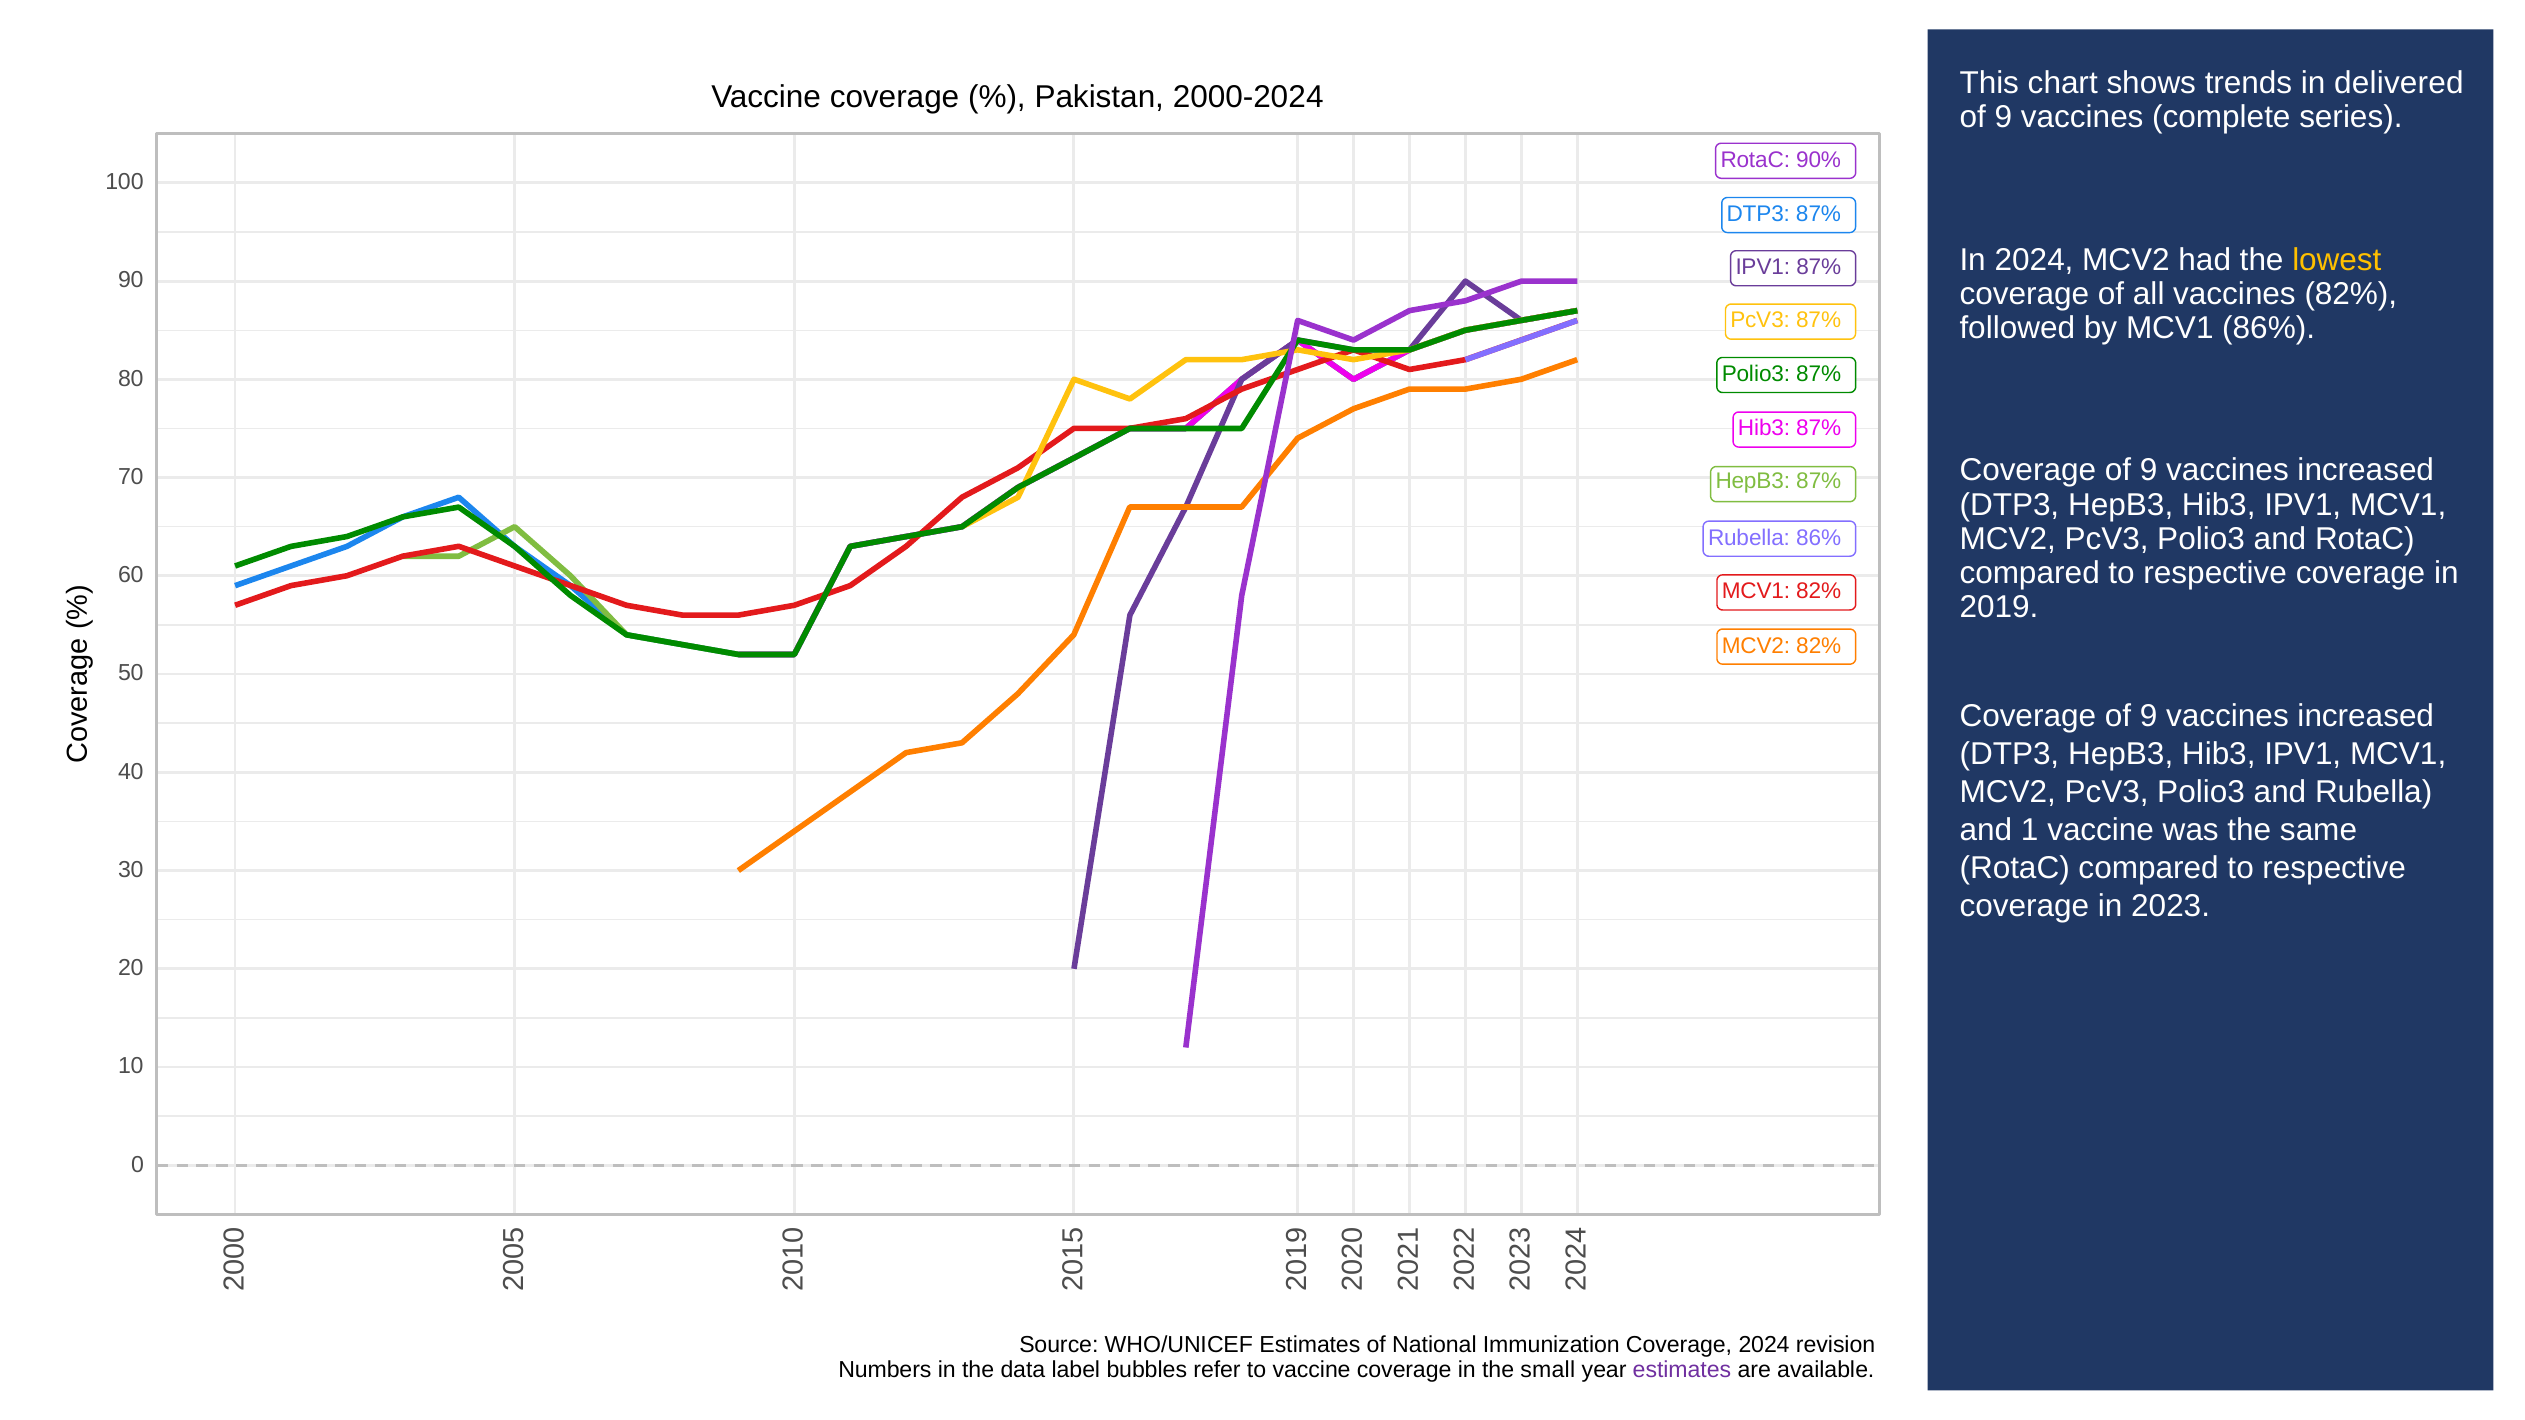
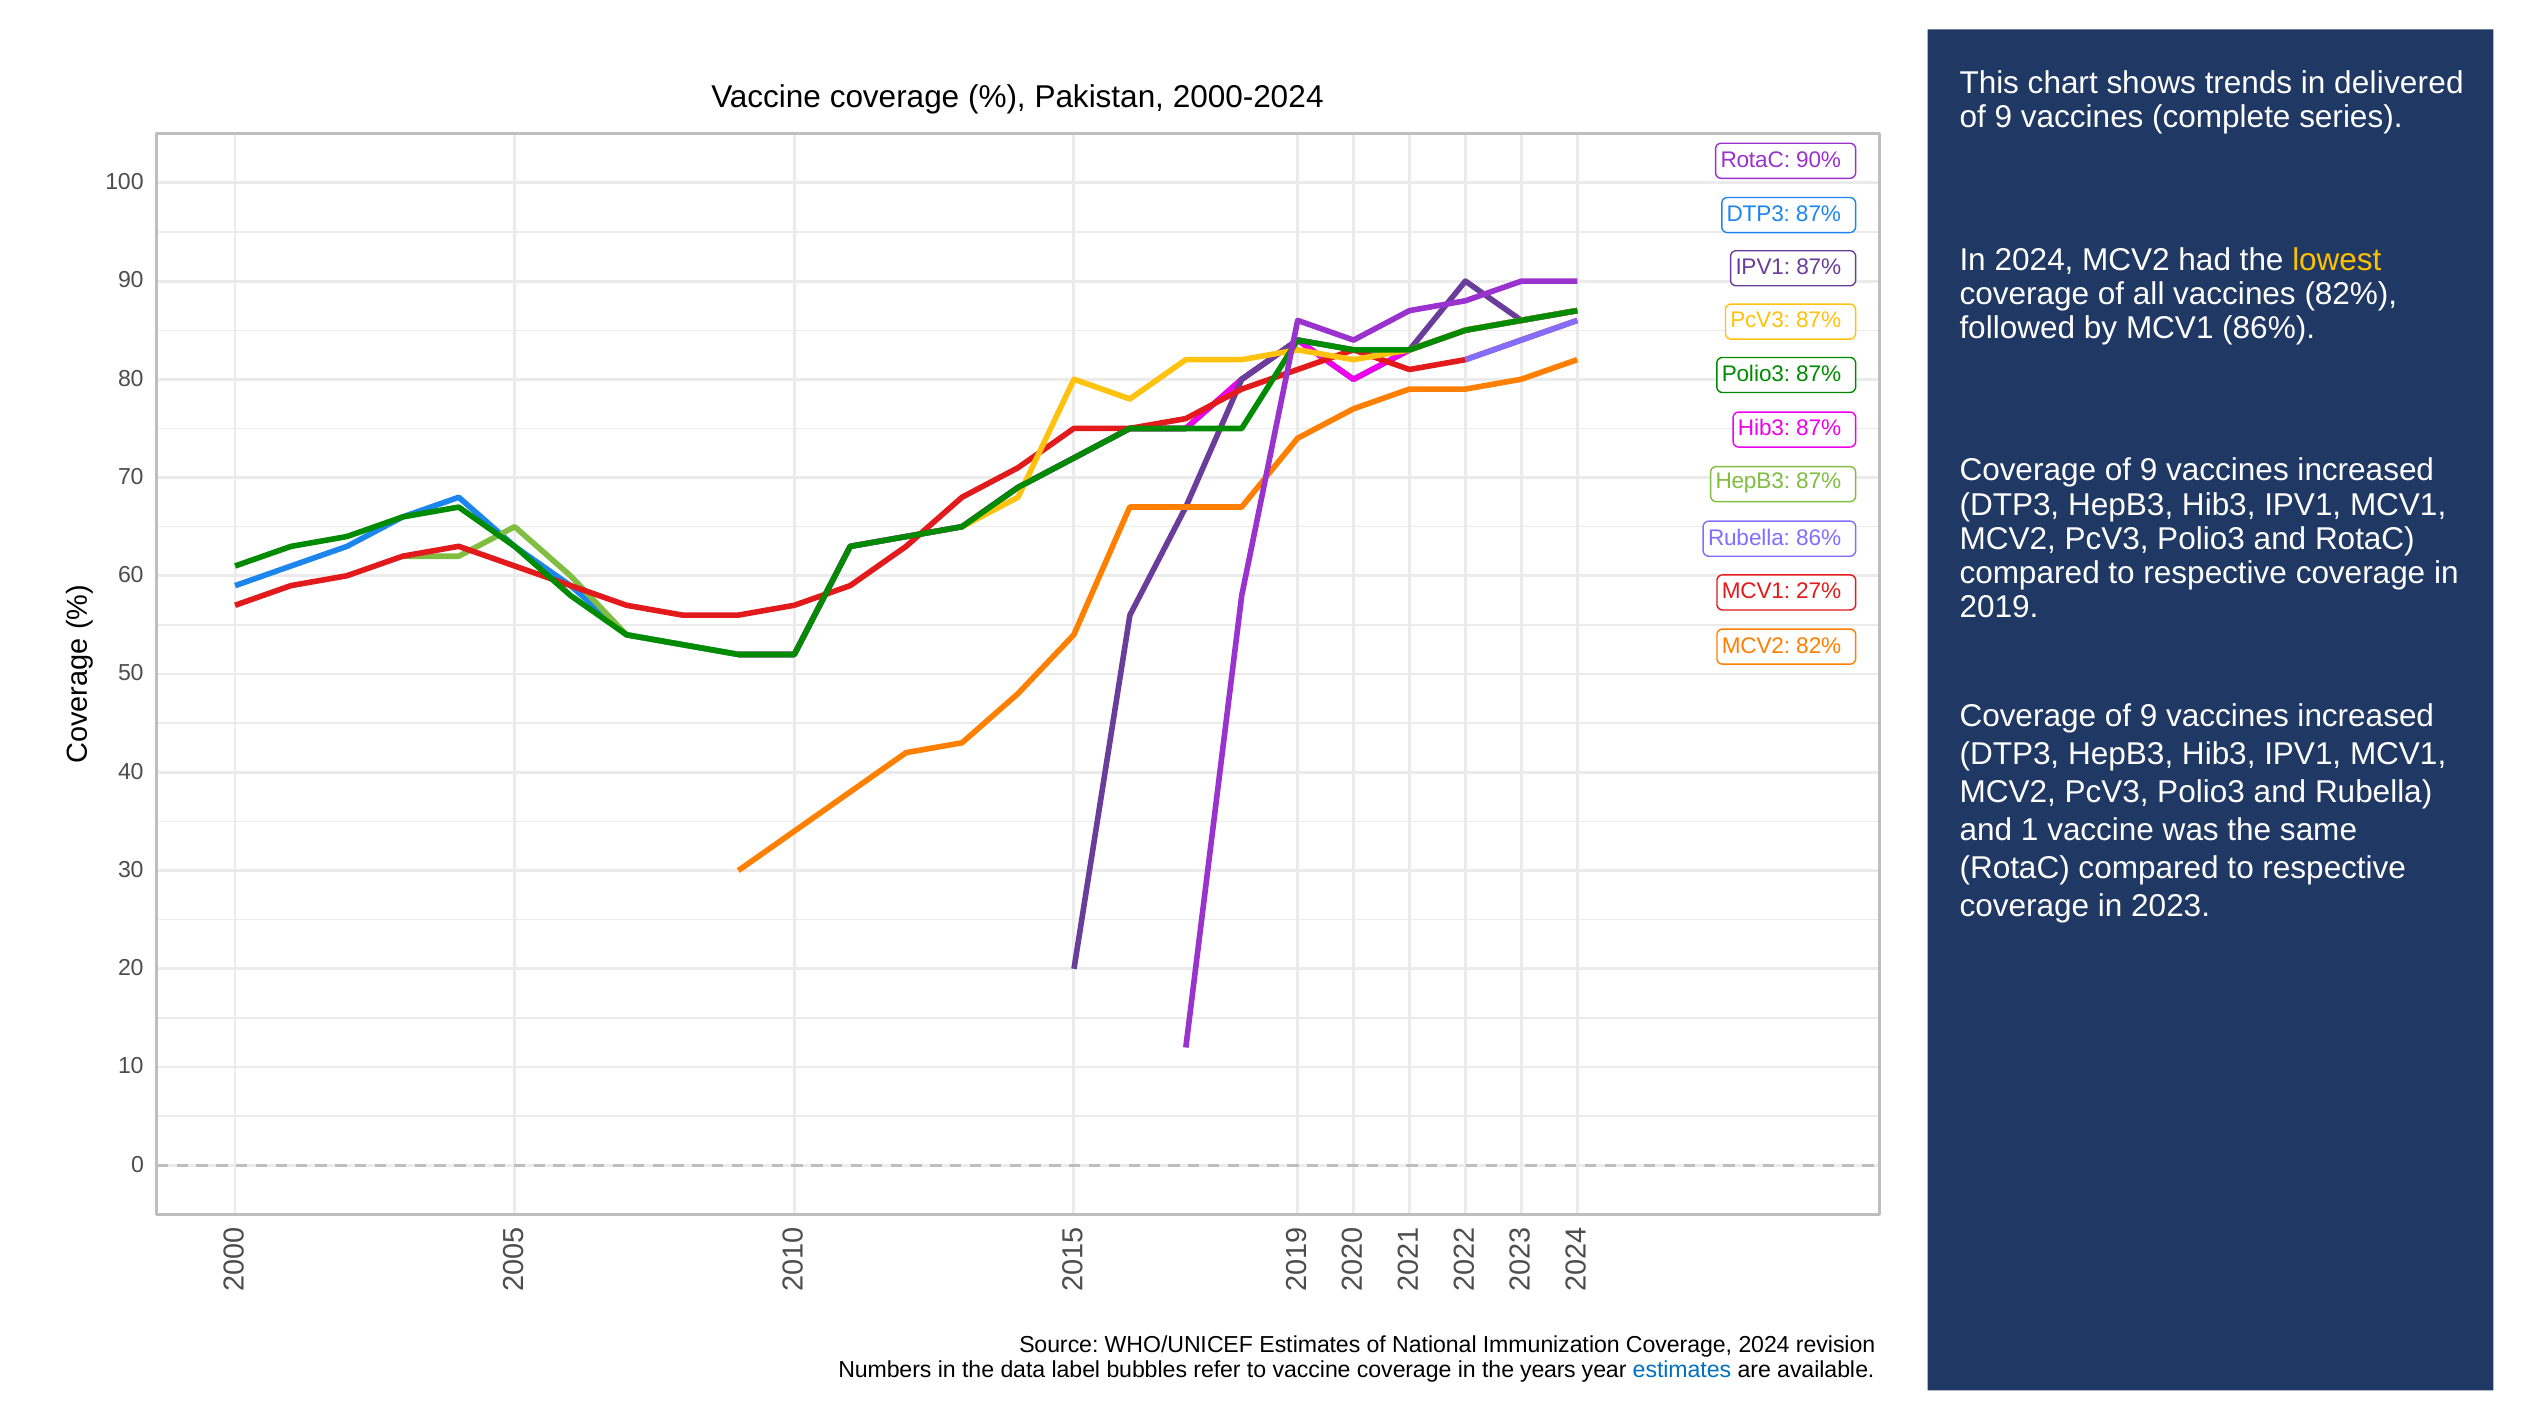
MCV1 82%: 82% -> 27%
small: small -> years
estimates at (1682, 1370) colour: purple -> blue
